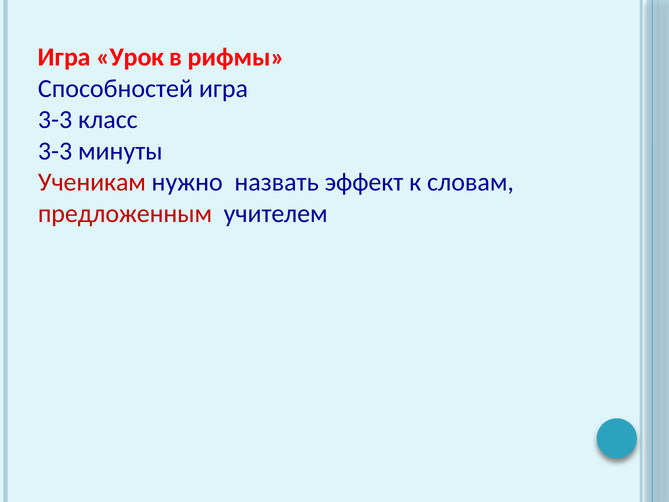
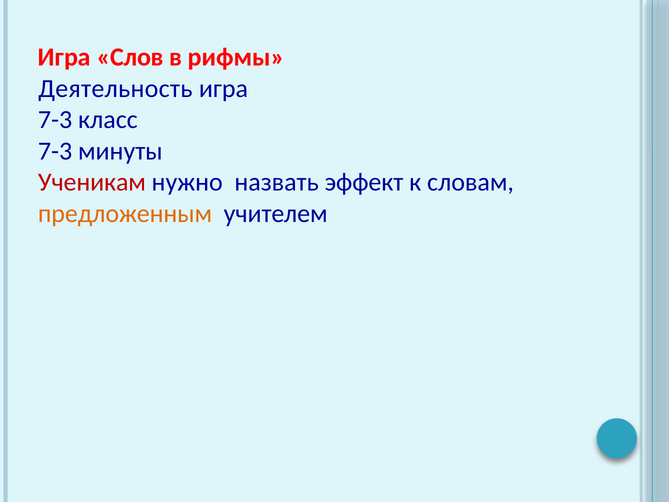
Урок: Урок -> Слов
Способностей: Способностей -> Деятельность
3-3 at (55, 120): 3-3 -> 7-3
3-3 at (55, 151): 3-3 -> 7-3
предложенным colour: red -> orange
